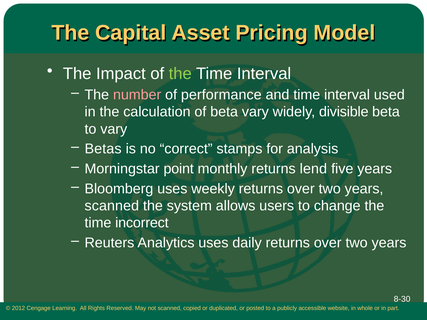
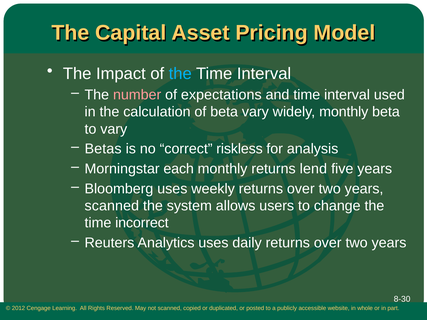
the at (180, 74) colour: light green -> light blue
performance: performance -> expectations
widely divisible: divisible -> monthly
stamps: stamps -> riskless
point: point -> each
